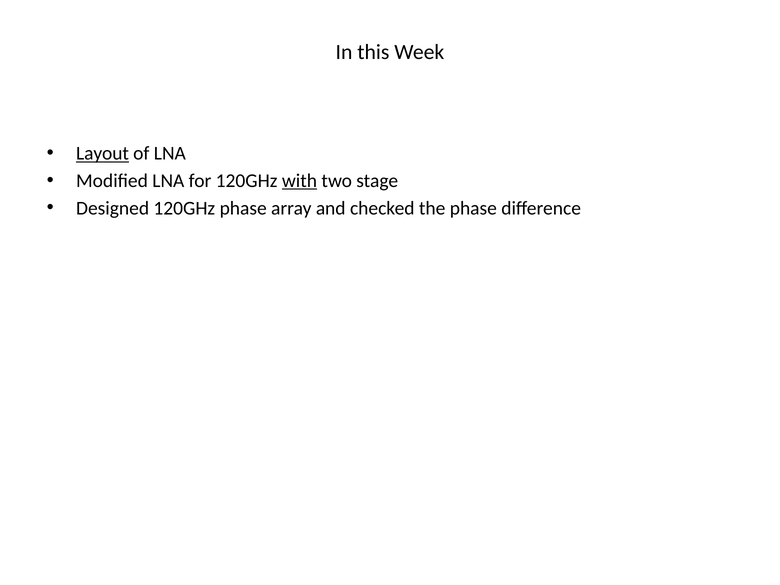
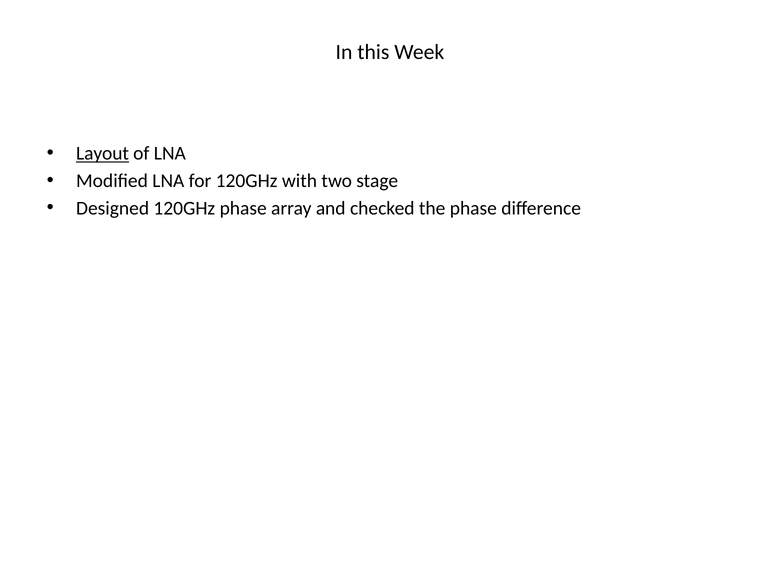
with underline: present -> none
